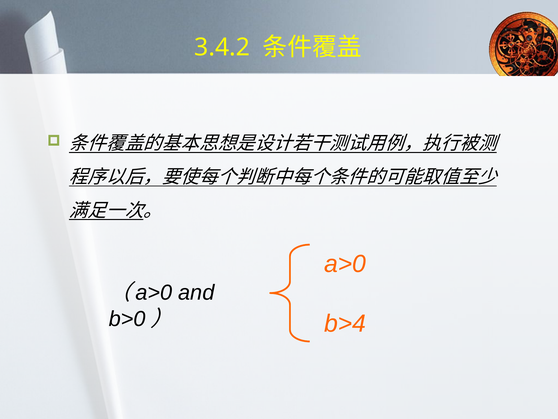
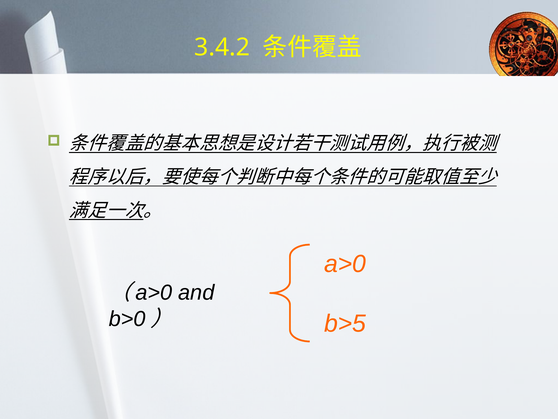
b>4: b>4 -> b>5
